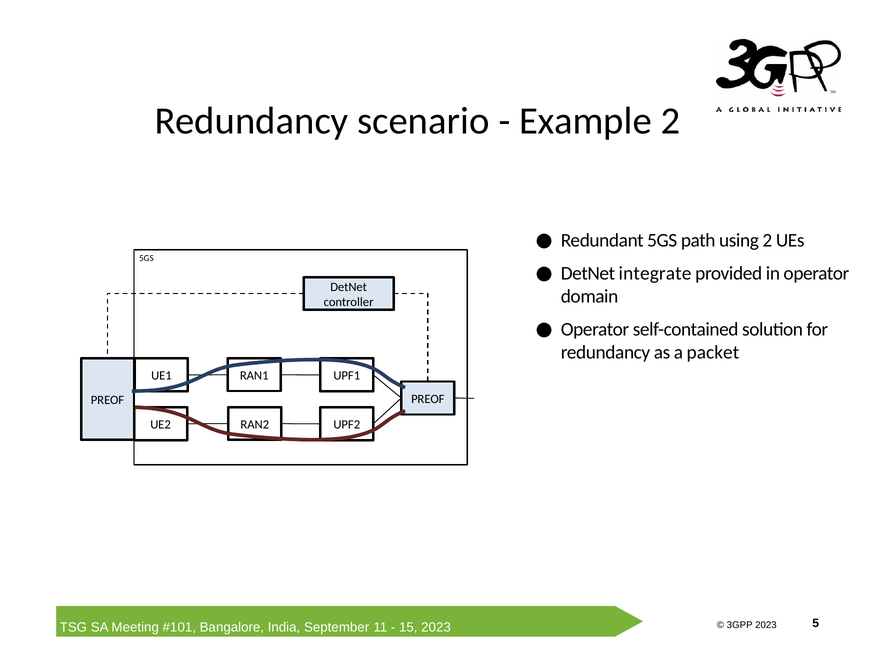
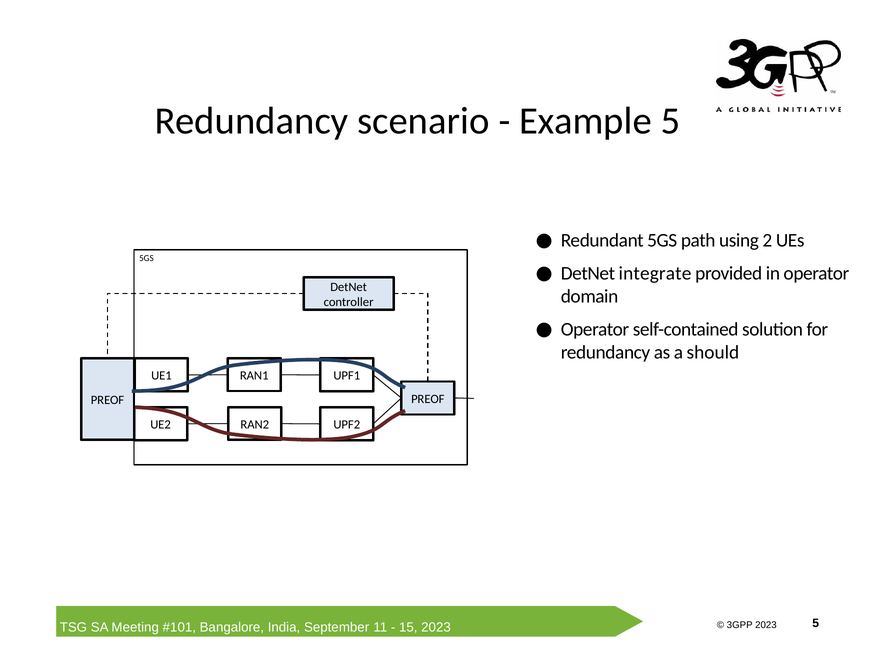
Example 2: 2 -> 5
packet: packet -> should
